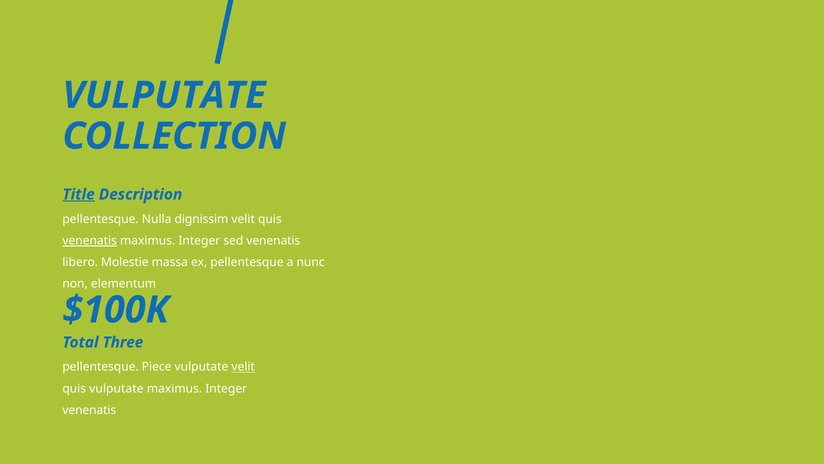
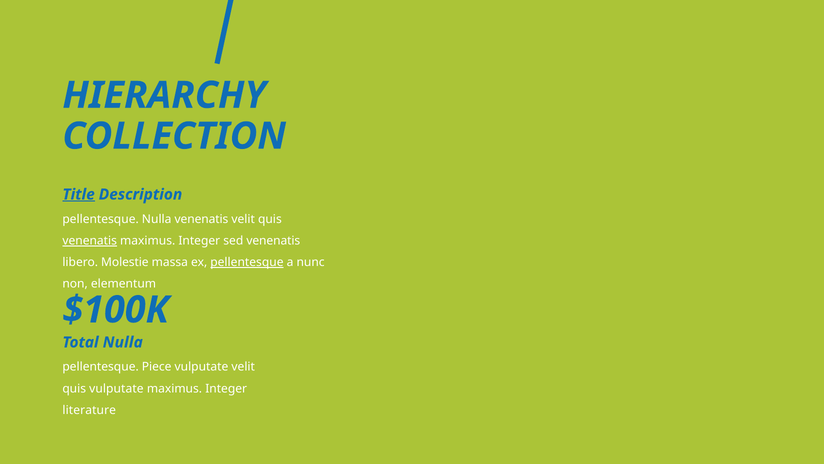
VULPUTATE at (164, 95): VULPUTATE -> HIERARCHY
Nulla dignissim: dignissim -> venenatis
pellentesque at (247, 262) underline: none -> present
Total Three: Three -> Nulla
velit at (243, 367) underline: present -> none
venenatis at (89, 410): venenatis -> literature
